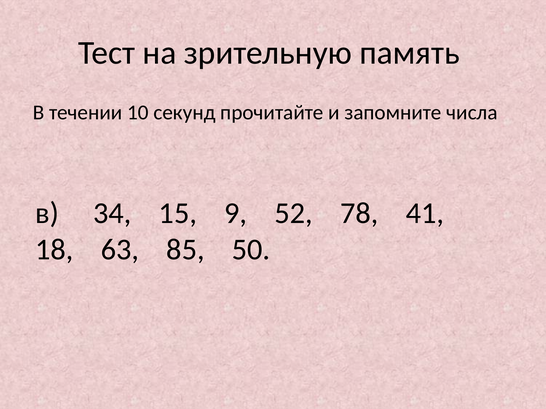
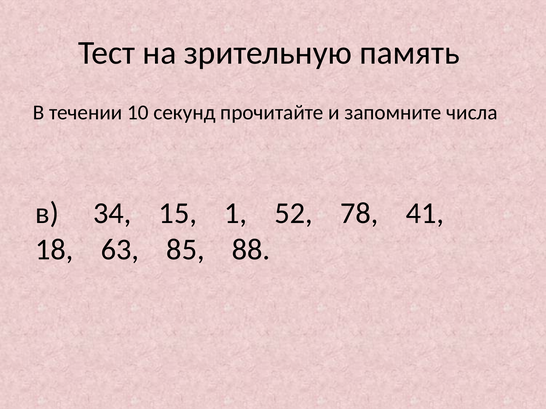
9: 9 -> 1
50: 50 -> 88
